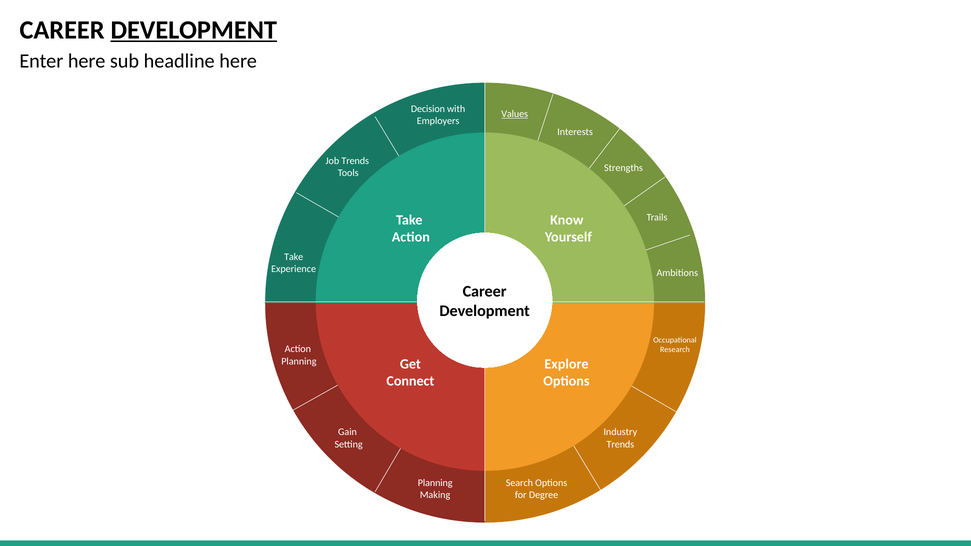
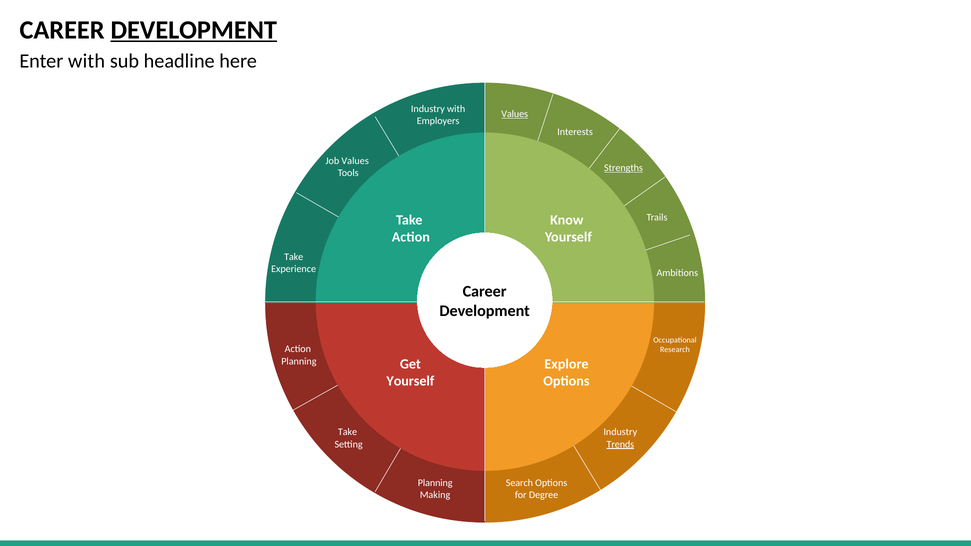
Enter here: here -> with
Decision at (428, 109): Decision -> Industry
Job Trends: Trends -> Values
Strengths underline: none -> present
Connect at (410, 381): Connect -> Yourself
Gain at (347, 432): Gain -> Take
Trends at (620, 444) underline: none -> present
